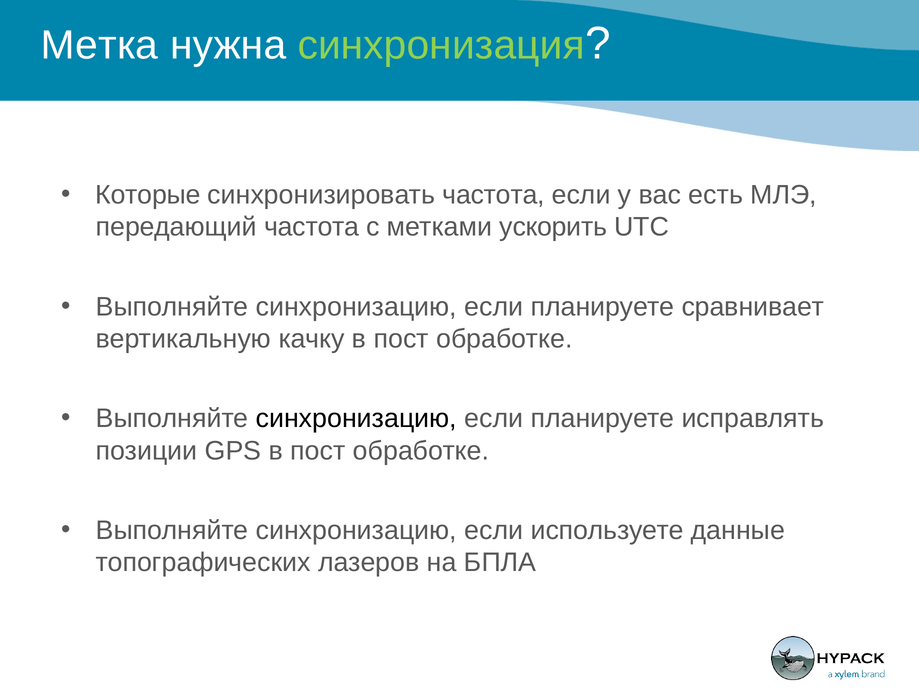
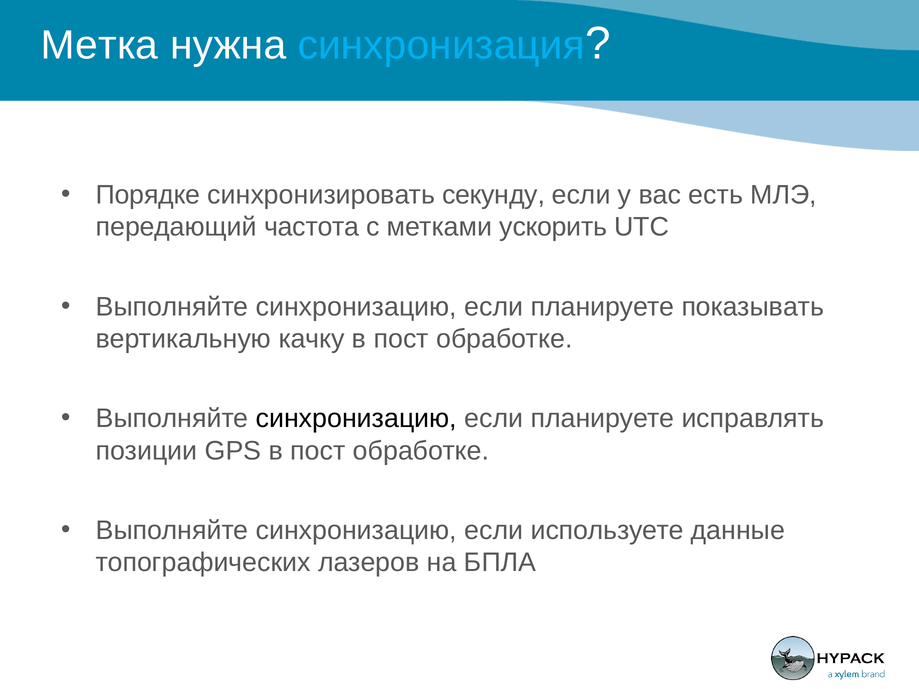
синхронизация colour: light green -> light blue
Которые: Которые -> Порядке
синхронизировать частота: частота -> секунду
сравнивает: сравнивает -> показывать
